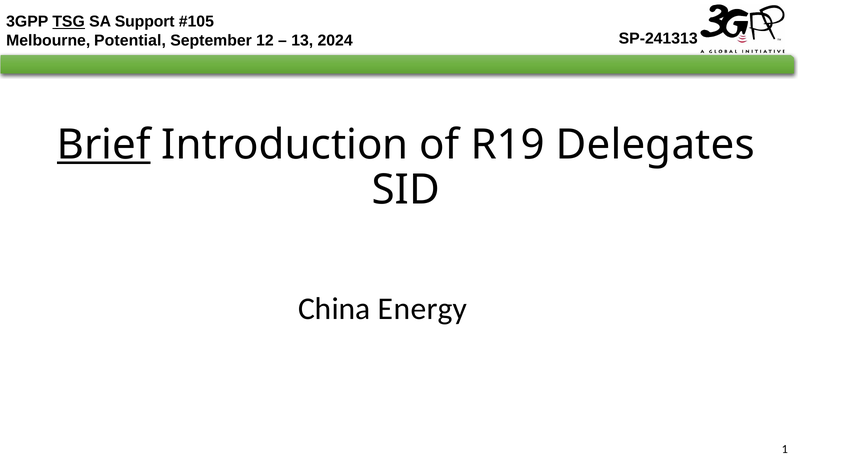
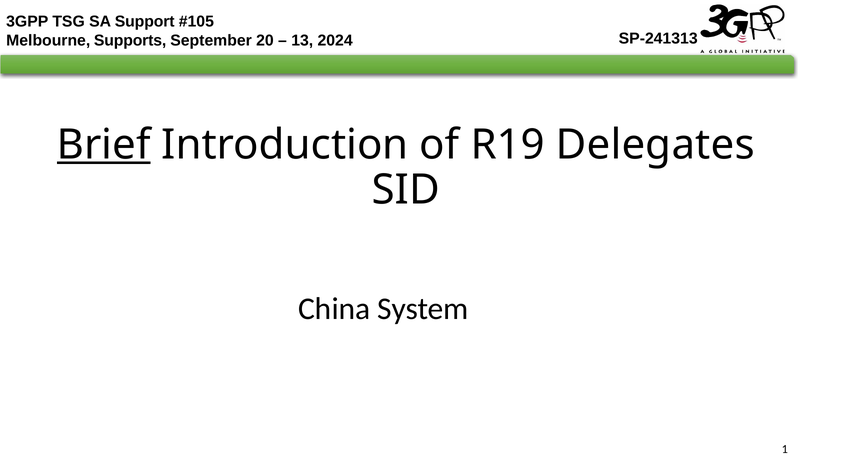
TSG underline: present -> none
Potential: Potential -> Supports
12: 12 -> 20
Energy: Energy -> System
